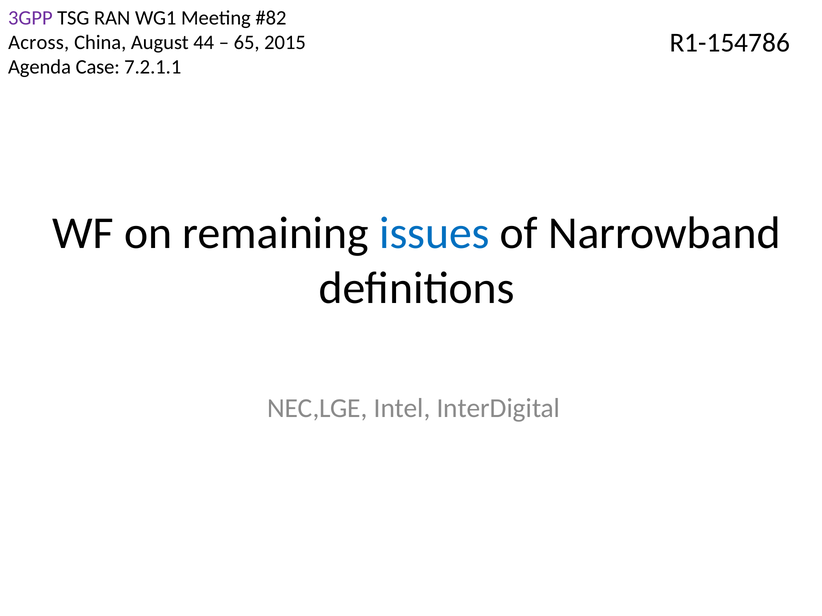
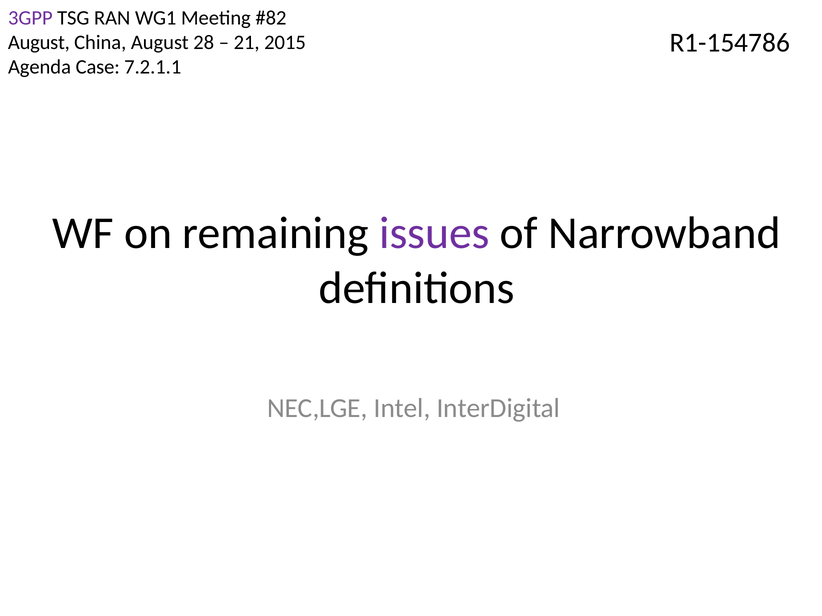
Across at (39, 42): Across -> August
44: 44 -> 28
65: 65 -> 21
issues colour: blue -> purple
